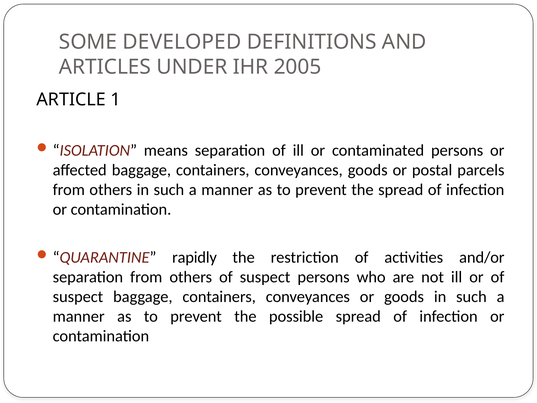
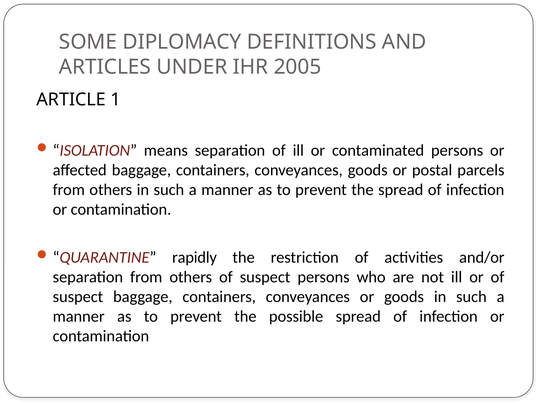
DEVELOPED: DEVELOPED -> DIPLOMACY
